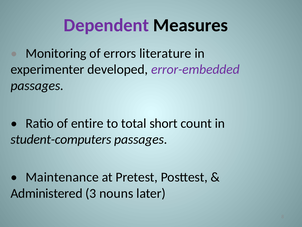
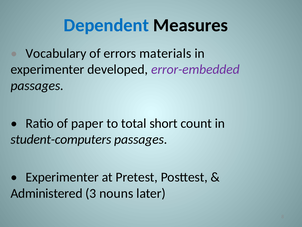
Dependent colour: purple -> blue
Monitoring: Monitoring -> Vocabulary
literature: literature -> materials
entire: entire -> paper
Maintenance at (62, 177): Maintenance -> Experimenter
